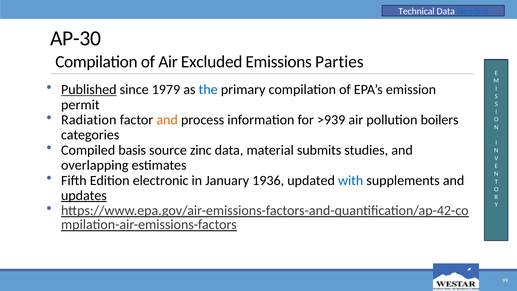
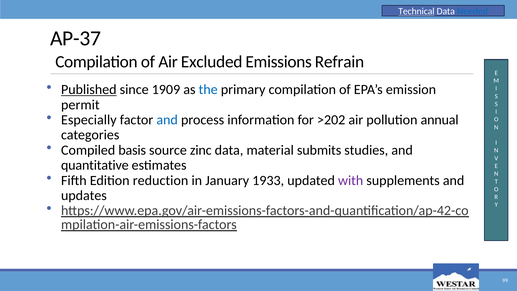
Technical underline: none -> present
AP-30: AP-30 -> AP-37
Parties: Parties -> Refrain
1979: 1979 -> 1909
Radiation: Radiation -> Especially
and at (167, 120) colour: orange -> blue
>939: >939 -> >202
boilers: boilers -> annual
overlapping: overlapping -> quantitative
electronic: electronic -> reduction
1936: 1936 -> 1933
with colour: blue -> purple
updates underline: present -> none
